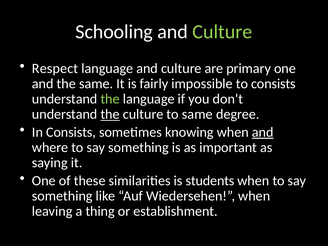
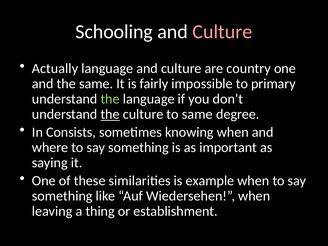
Culture at (222, 32) colour: light green -> pink
Respect: Respect -> Actually
primary: primary -> country
to consists: consists -> primary
and at (263, 132) underline: present -> none
students: students -> example
